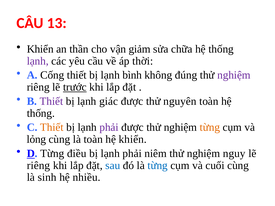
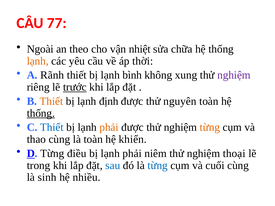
13: 13 -> 77
Khiển at (40, 49): Khiển -> Ngoài
thần: thần -> theo
giảm: giảm -> nhiệt
lạnh at (38, 61) colour: purple -> orange
Cống: Cống -> Rãnh
đúng: đúng -> xung
Thiết at (51, 101) colour: purple -> orange
giác: giác -> định
thống at (41, 113) underline: none -> present
Thiết at (52, 127) colour: orange -> blue
phải at (109, 127) colour: purple -> orange
lỏng: lỏng -> thao
nguy: nguy -> thoại
riêng at (39, 166): riêng -> trong
